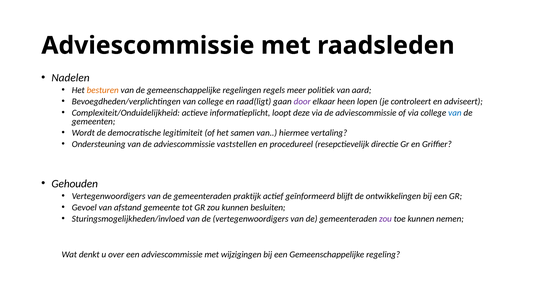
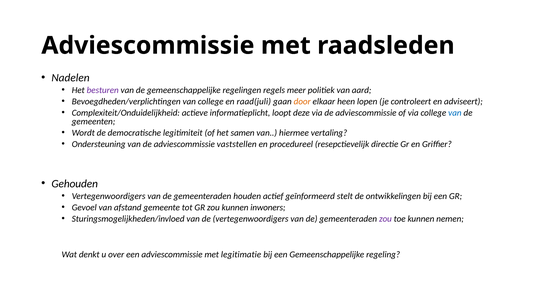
besturen colour: orange -> purple
raad(ligt: raad(ligt -> raad(juli
door colour: purple -> orange
praktijk: praktijk -> houden
blijft: blijft -> stelt
besluiten: besluiten -> inwoners
wijzigingen: wijzigingen -> legitimatie
